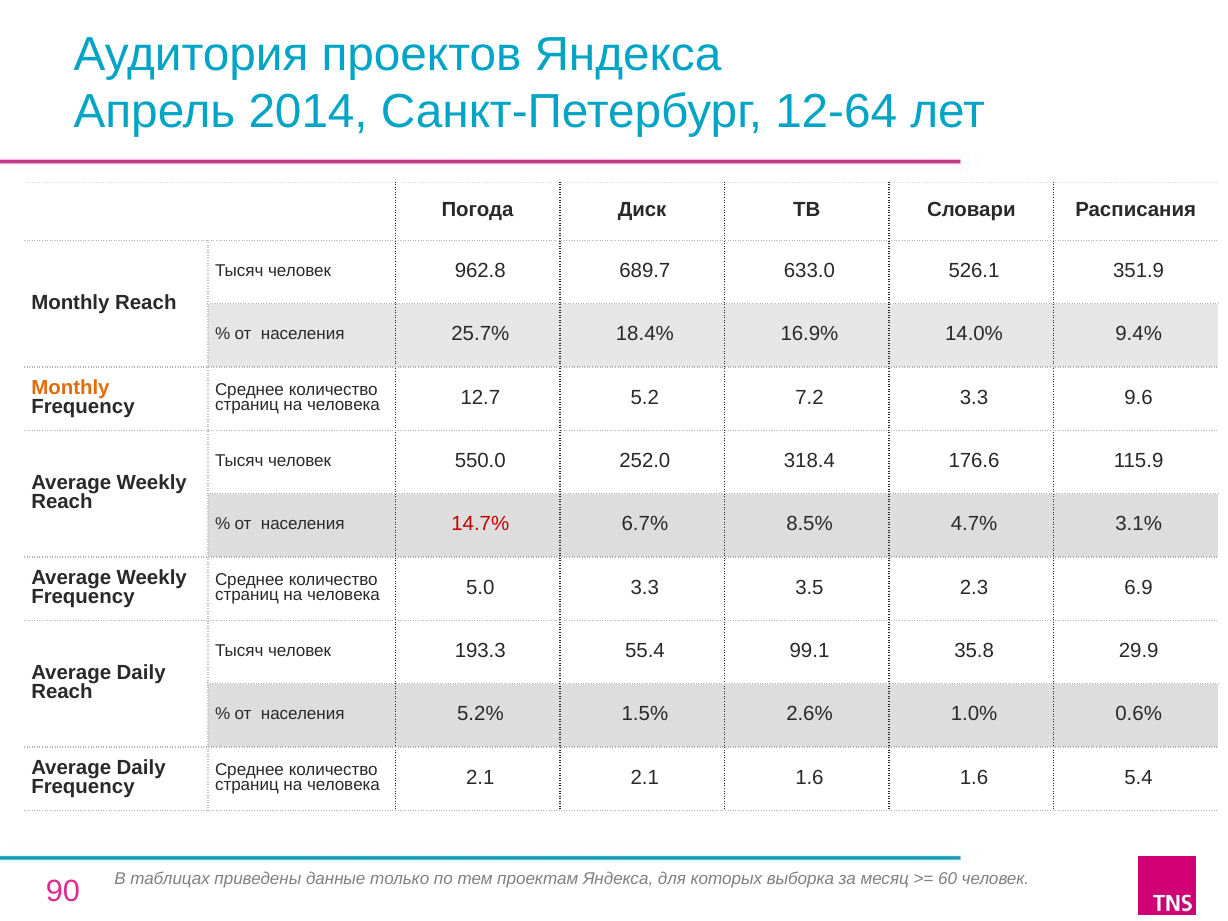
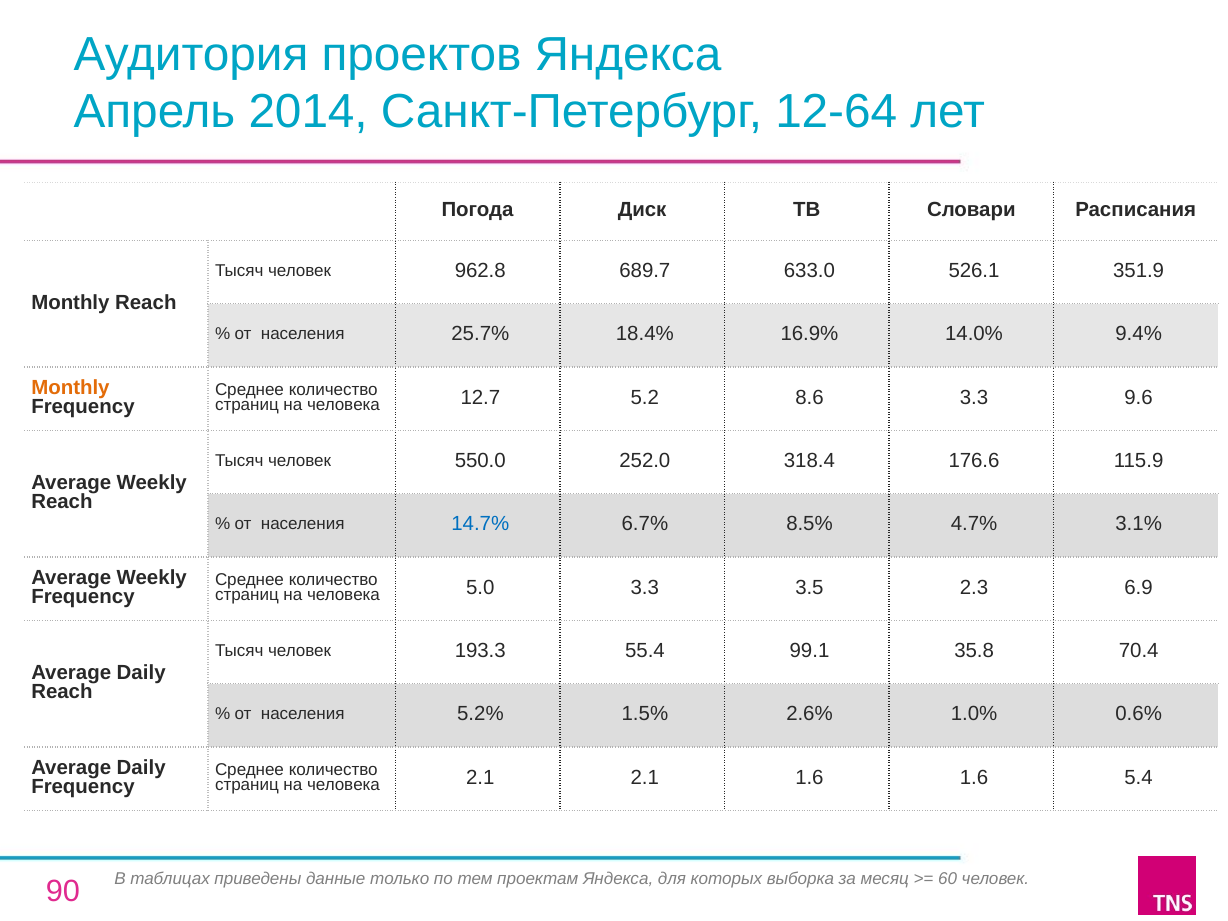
7.2: 7.2 -> 8.6
14.7% colour: red -> blue
29.9: 29.9 -> 70.4
